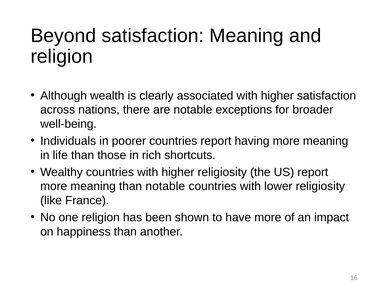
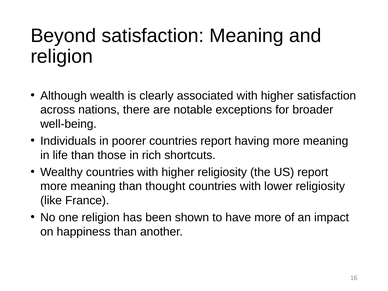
than notable: notable -> thought
